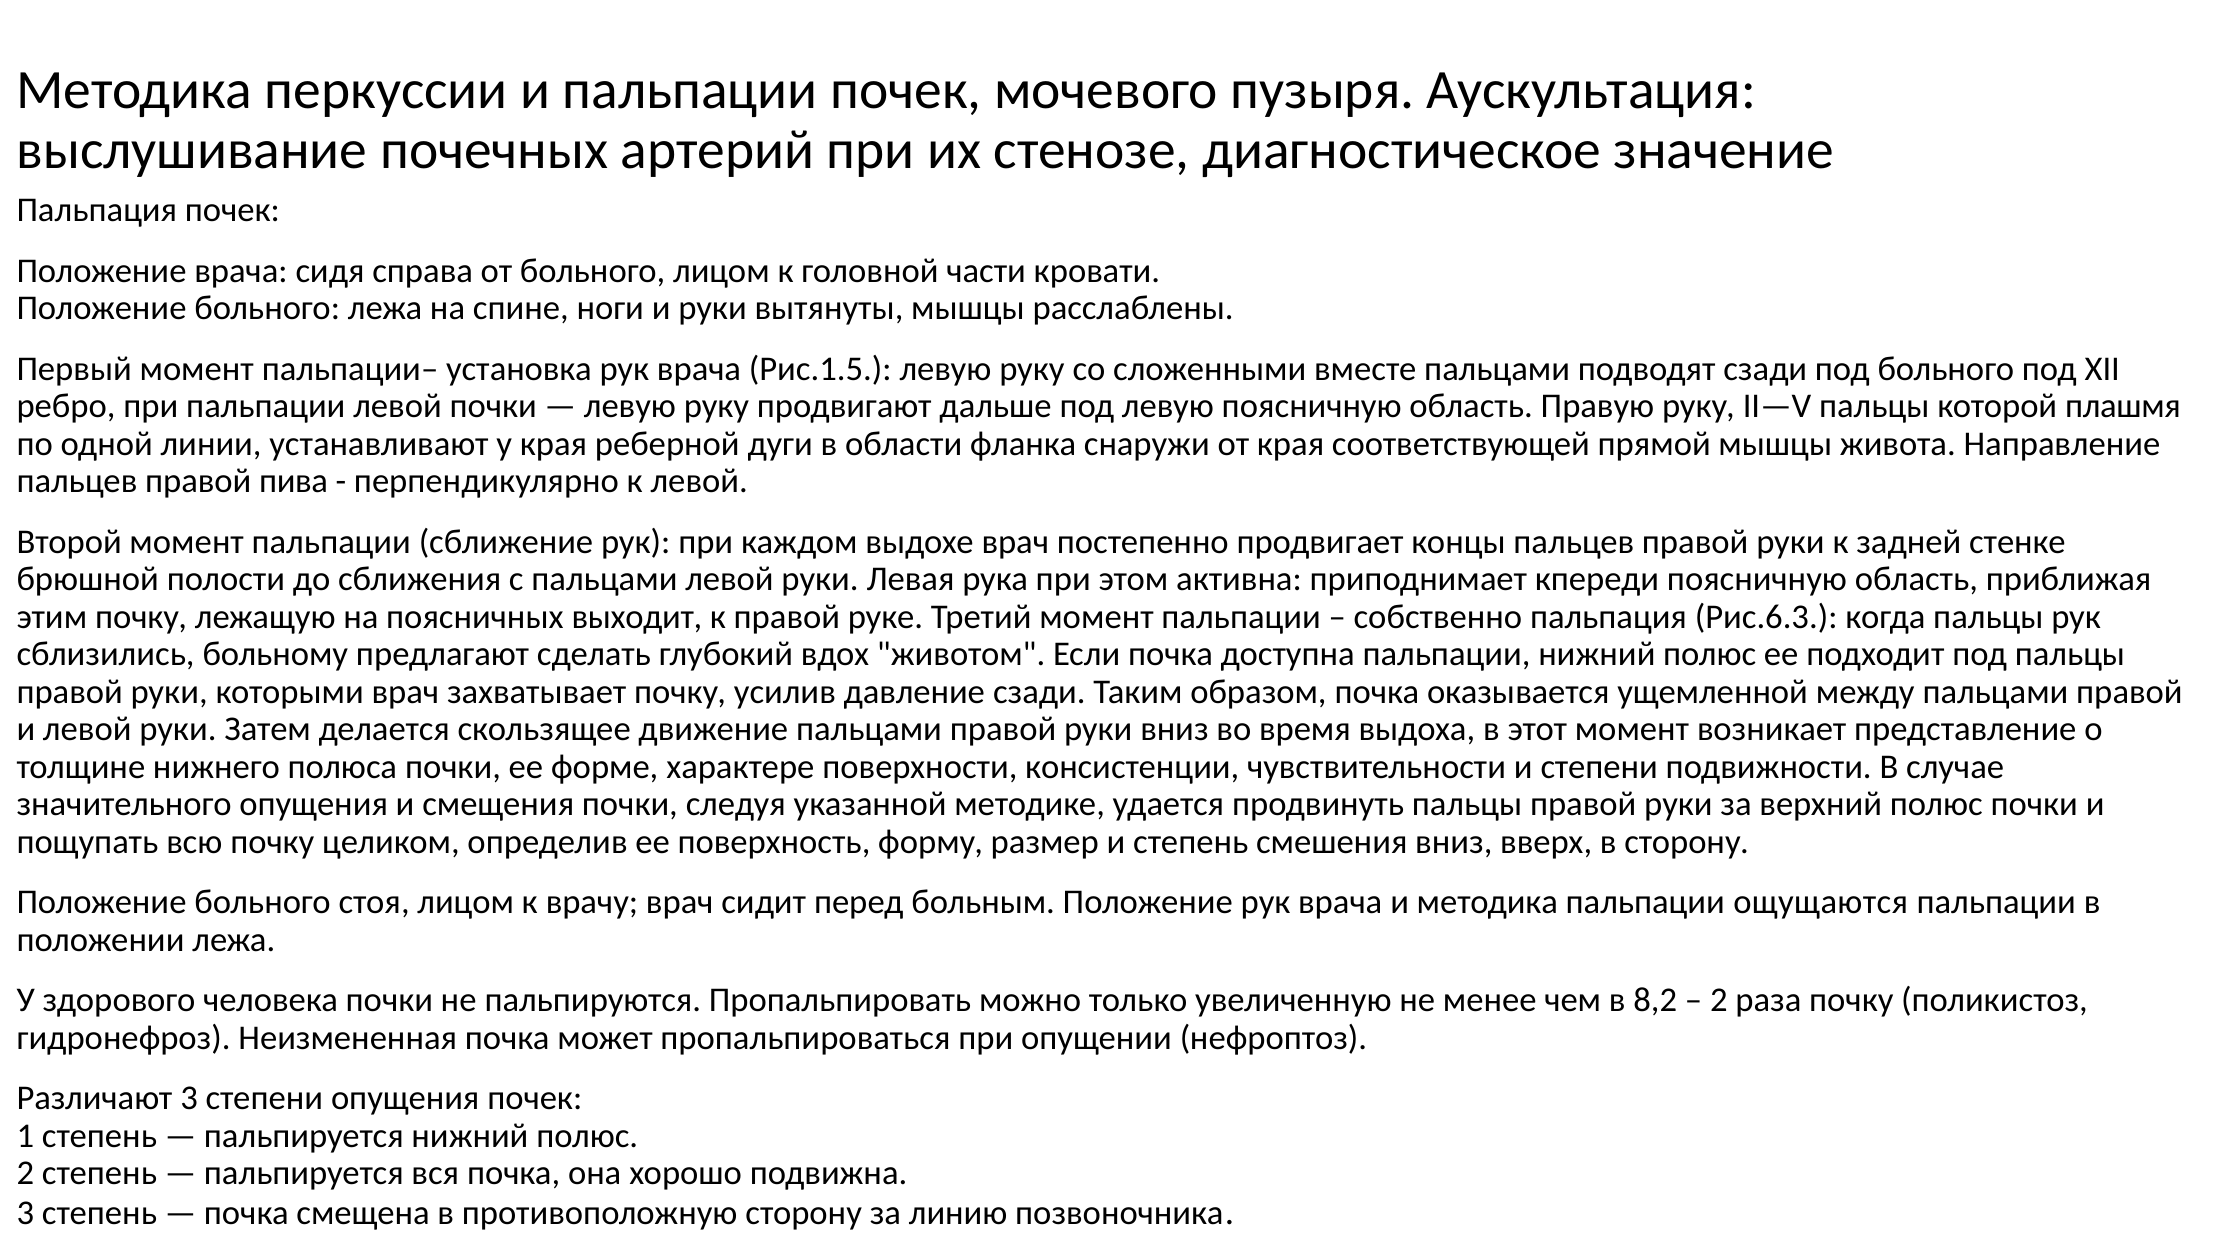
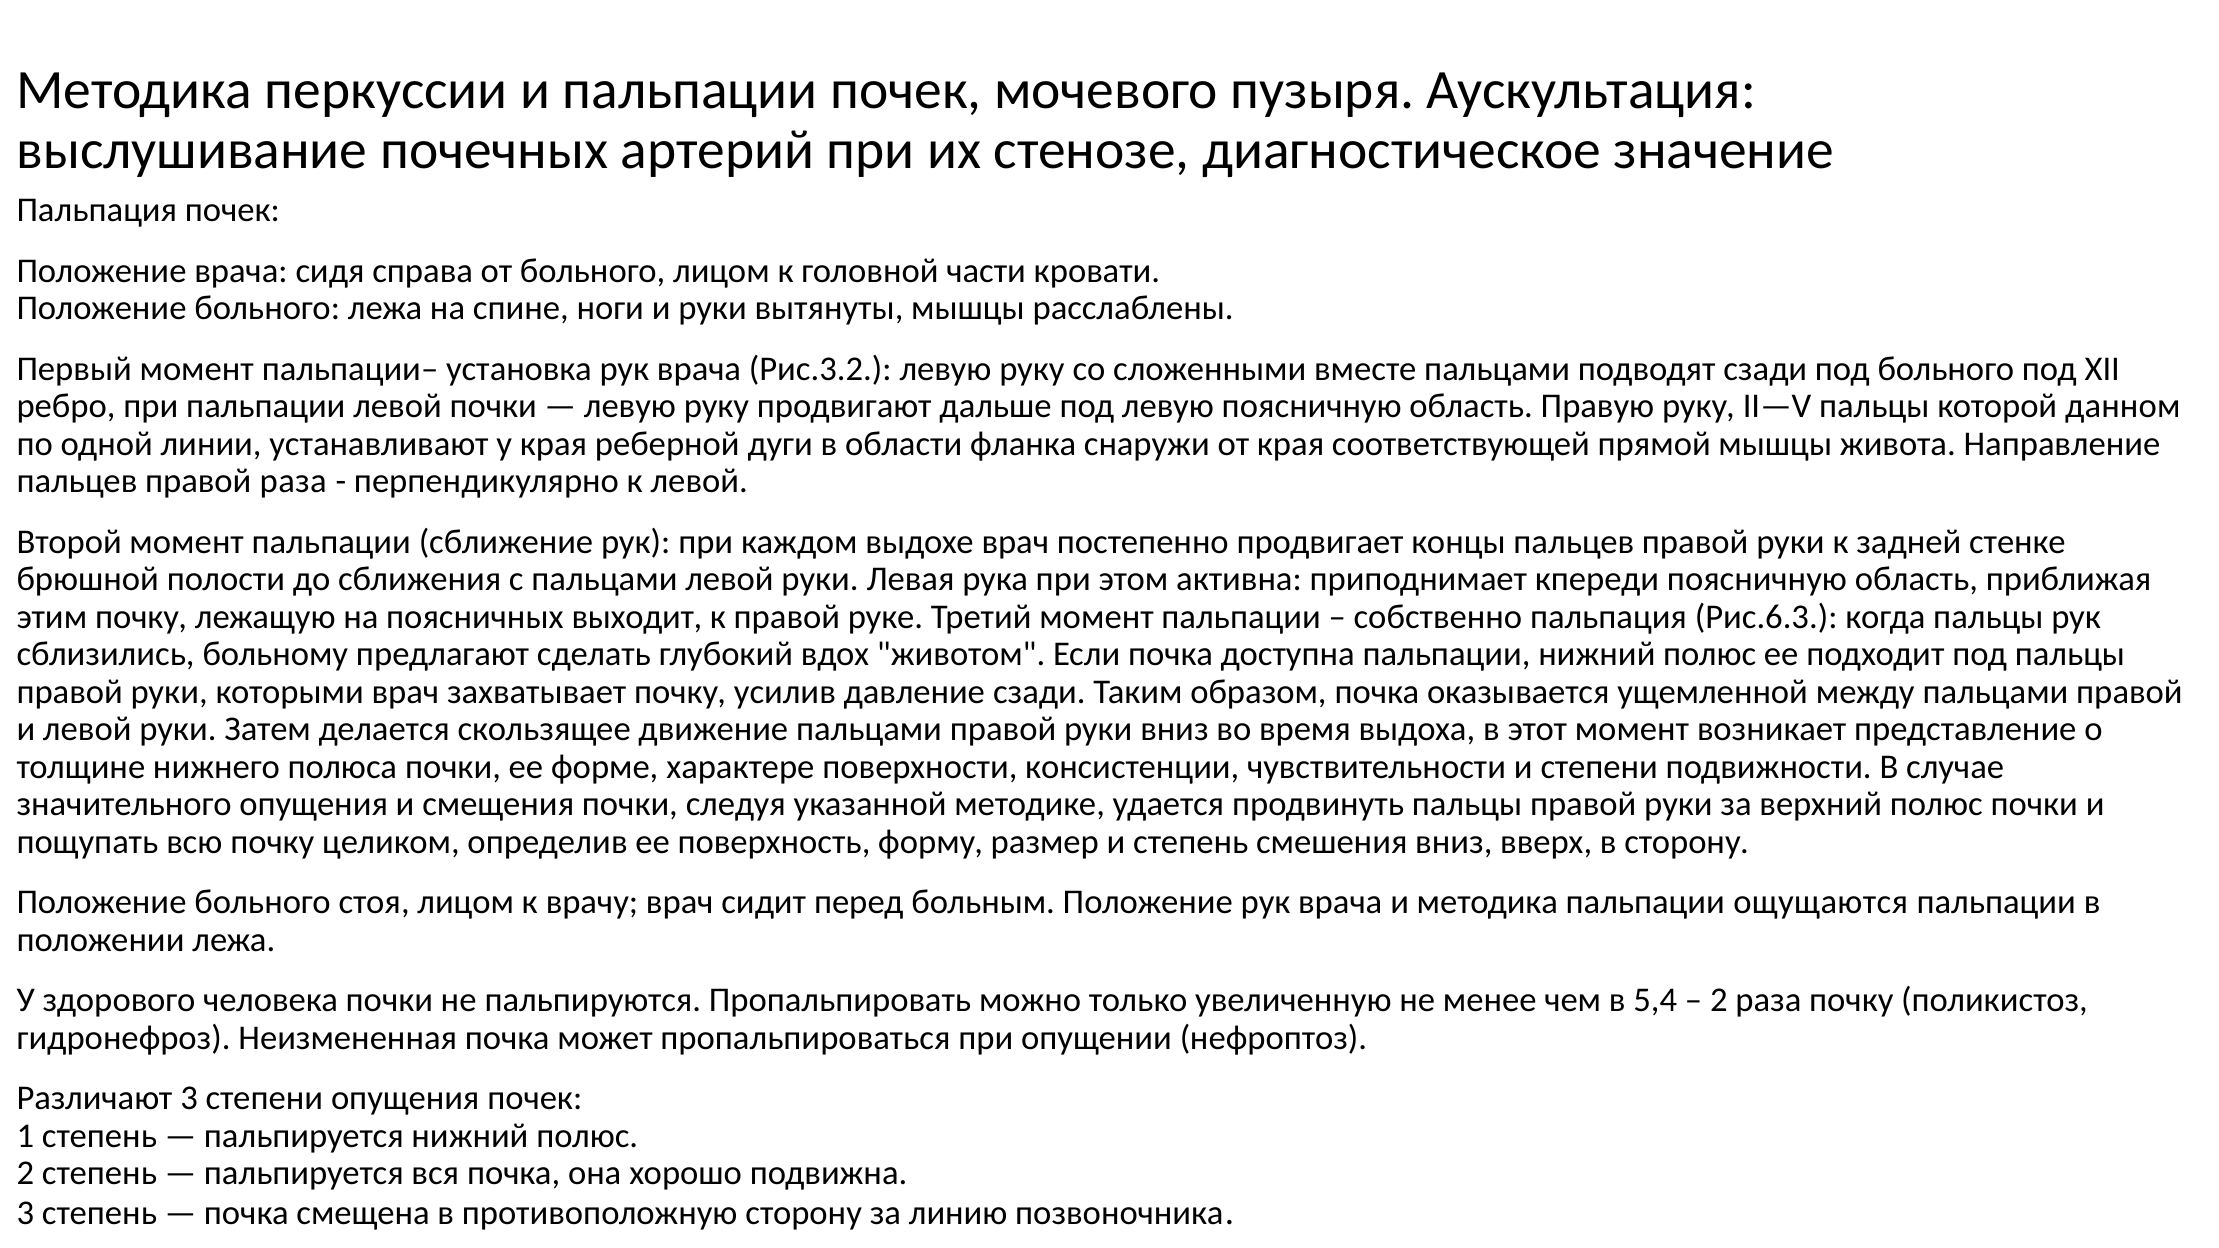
Рис.1.5: Рис.1.5 -> Рис.3.2
плашмя: плашмя -> данном
правой пива: пива -> раза
8,2: 8,2 -> 5,4
